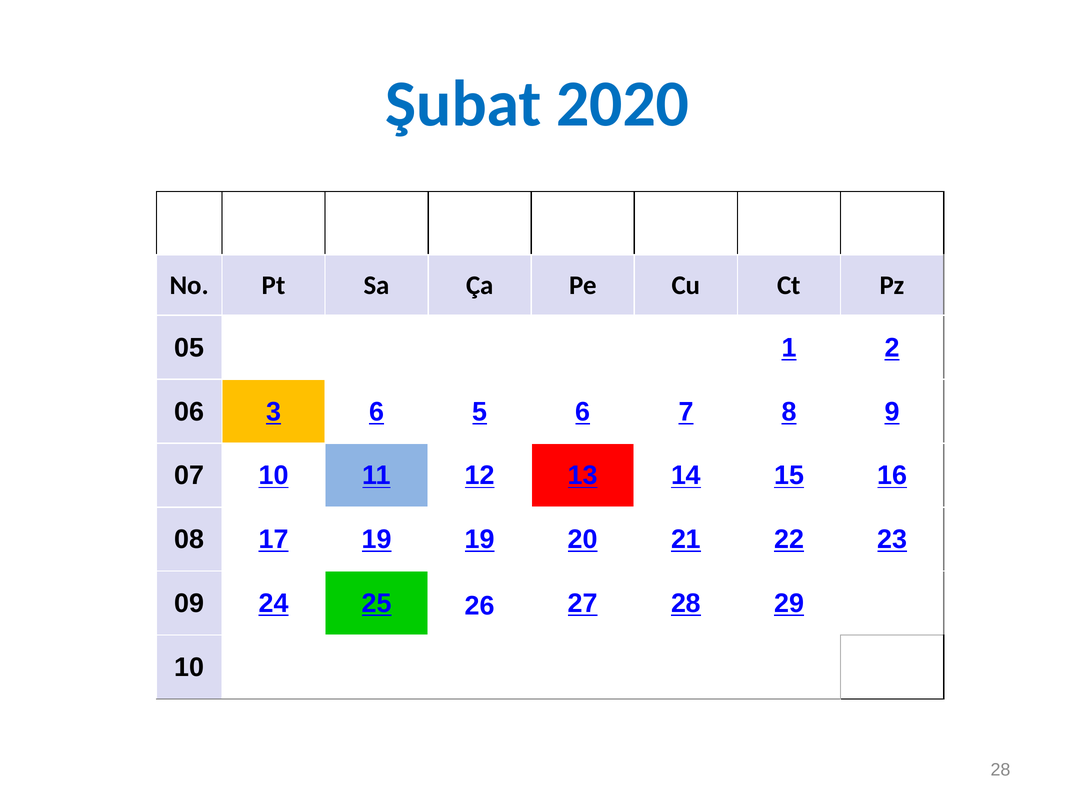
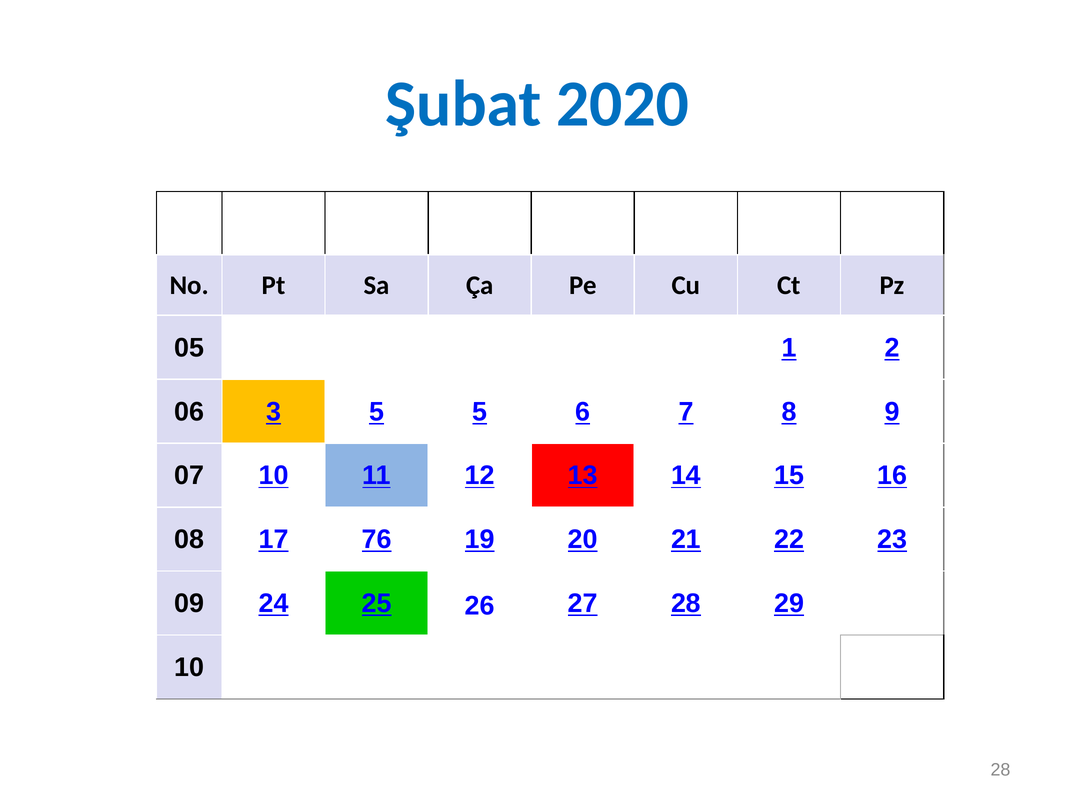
3 6: 6 -> 5
17 19: 19 -> 76
